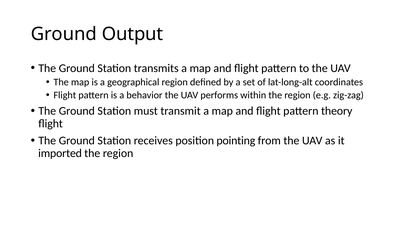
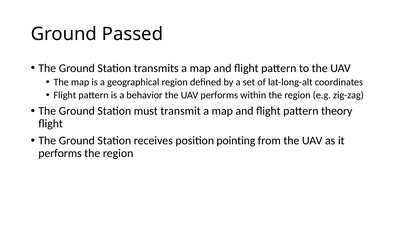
Output: Output -> Passed
imported at (60, 154): imported -> performs
